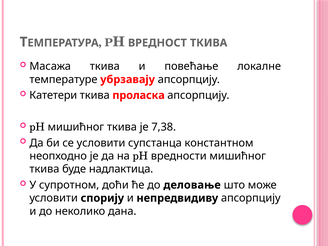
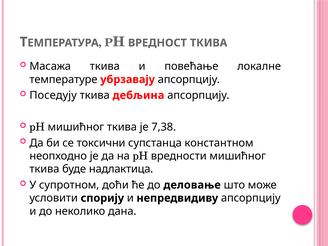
Катетери: Катетери -> Поседују
проласка: проласка -> дебљина
се условити: условити -> токсични
